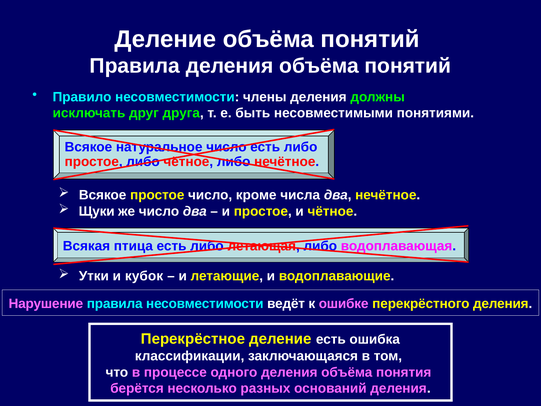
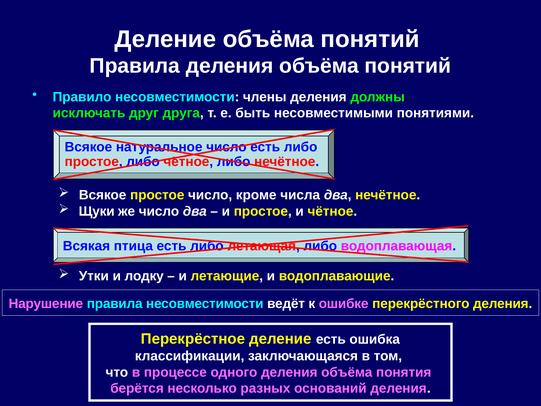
кубок: кубок -> лодку
